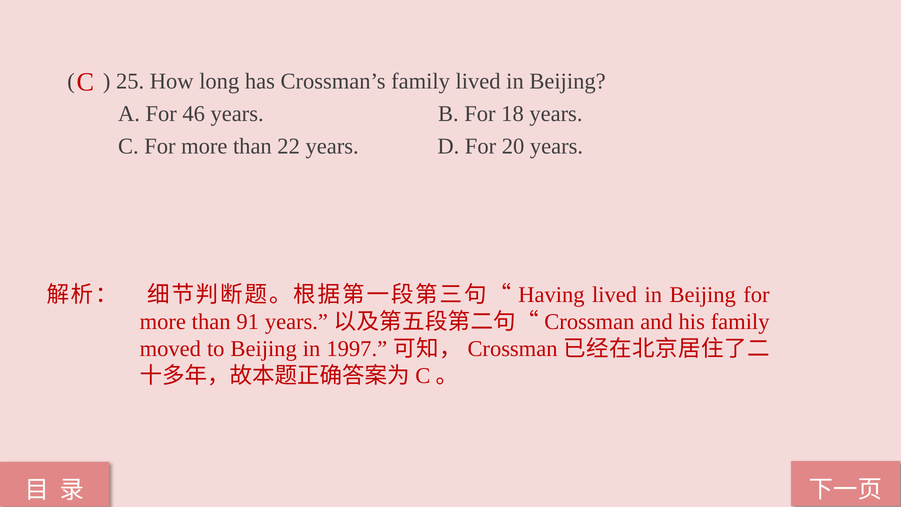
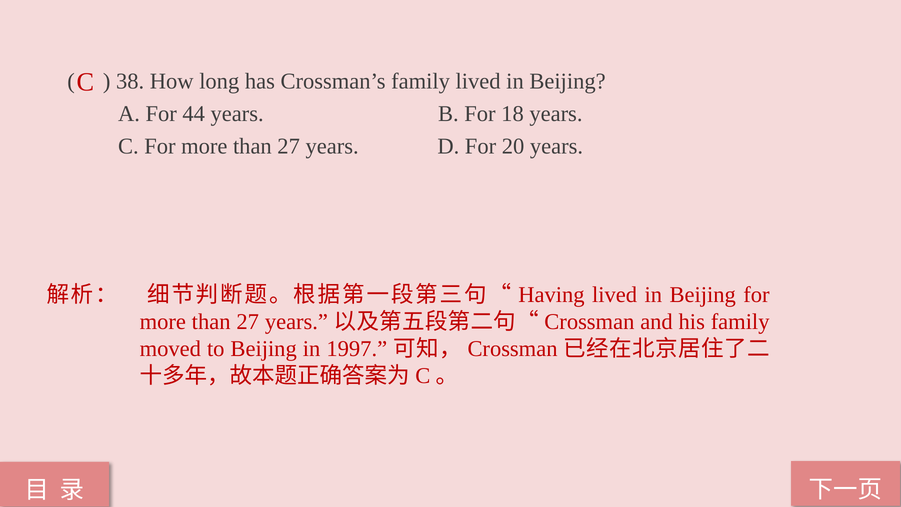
25: 25 -> 38
46: 46 -> 44
22 at (289, 146): 22 -> 27
91 at (248, 322): 91 -> 27
